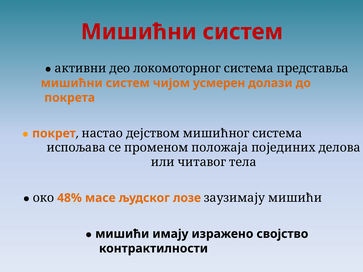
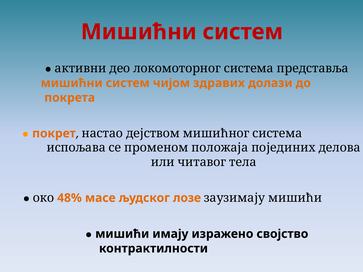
усмерен: усмерен -> здравих
